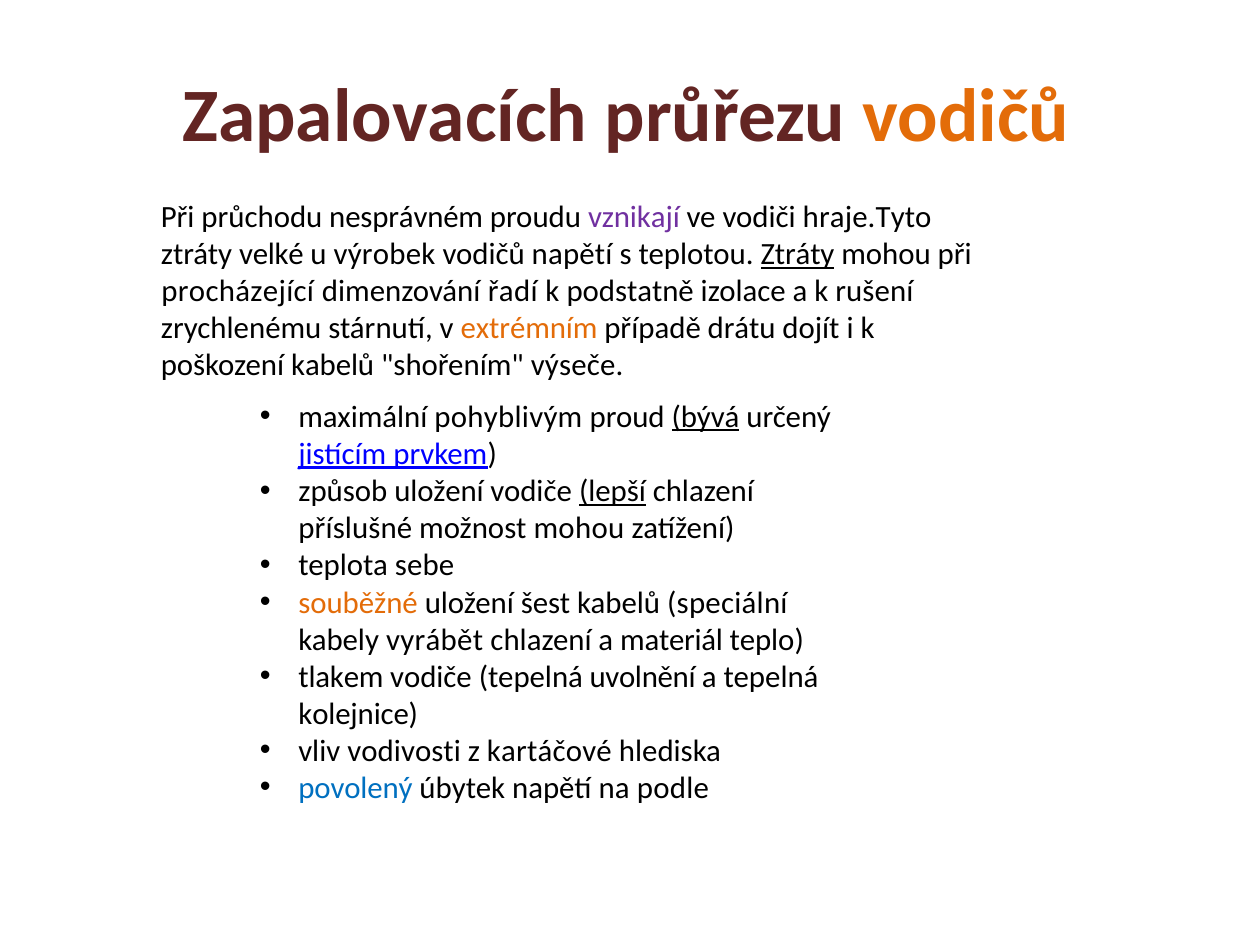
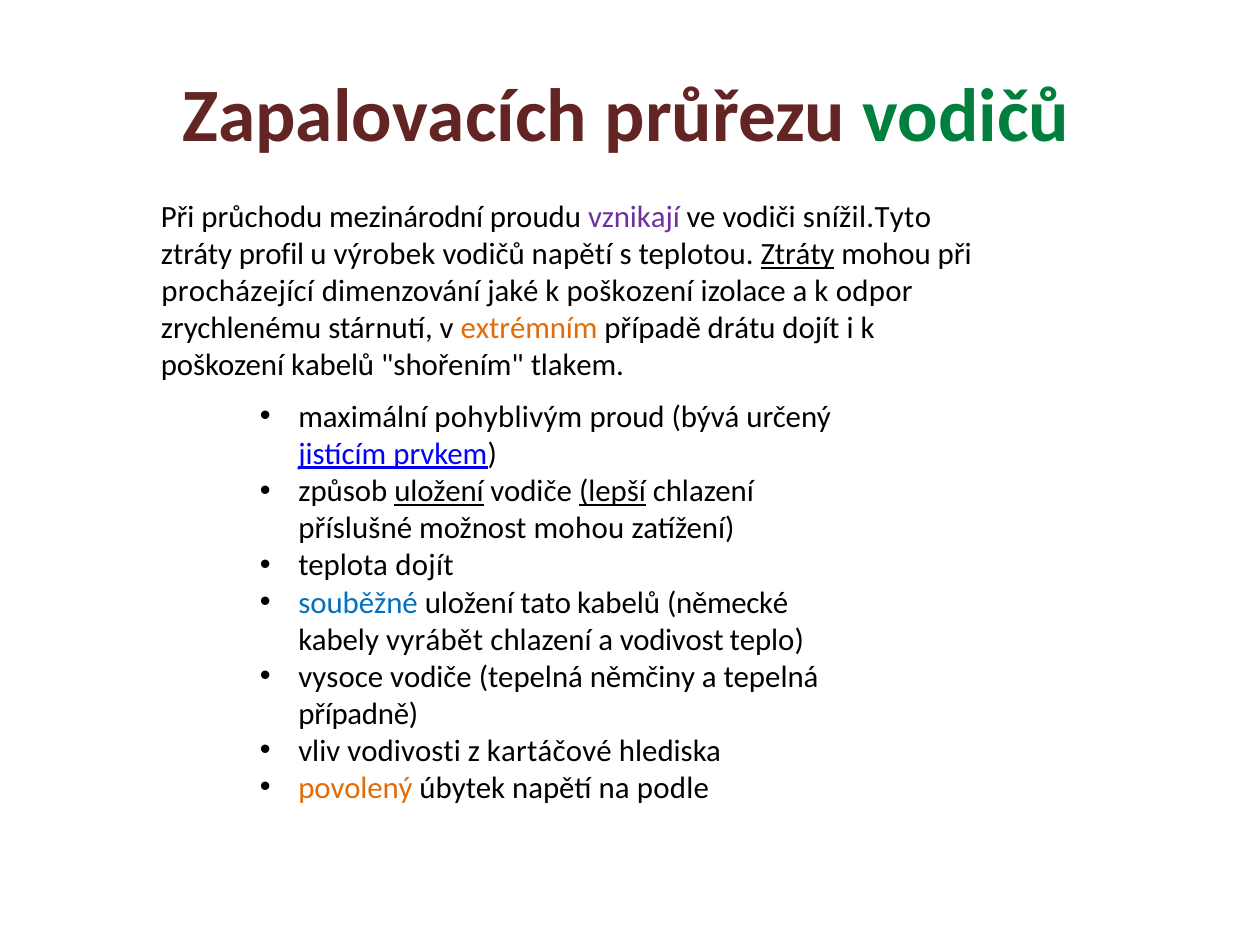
vodičů at (966, 117) colour: orange -> green
nesprávném: nesprávném -> mezinárodní
hraje.Tyto: hraje.Tyto -> snížil.Tyto
velké: velké -> profil
řadí: řadí -> jaké
podstatně at (630, 291): podstatně -> poškození
rušení: rušení -> odpor
výseče: výseče -> tlakem
bývá underline: present -> none
uložení at (439, 491) underline: none -> present
teplota sebe: sebe -> dojít
souběžné colour: orange -> blue
šest: šest -> tato
speciální: speciální -> německé
materiál: materiál -> vodivost
tlakem: tlakem -> vysoce
uvolnění: uvolnění -> němčiny
kolejnice: kolejnice -> případně
povolený colour: blue -> orange
